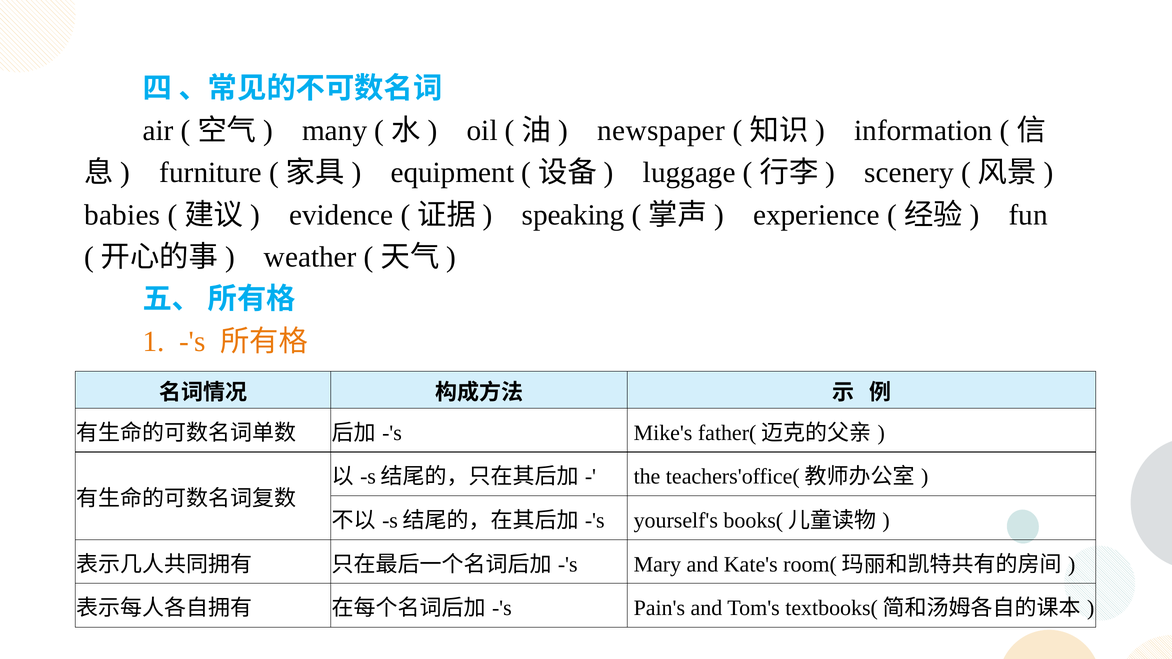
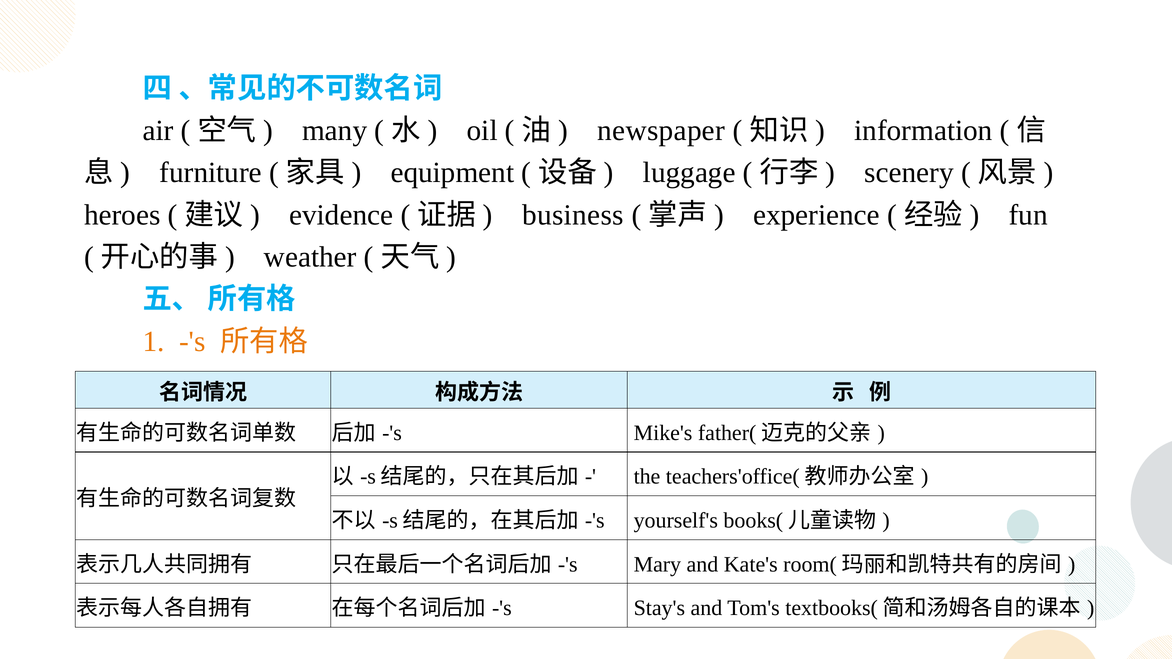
babies: babies -> heroes
speaking: speaking -> business
Pain's: Pain's -> Stay's
